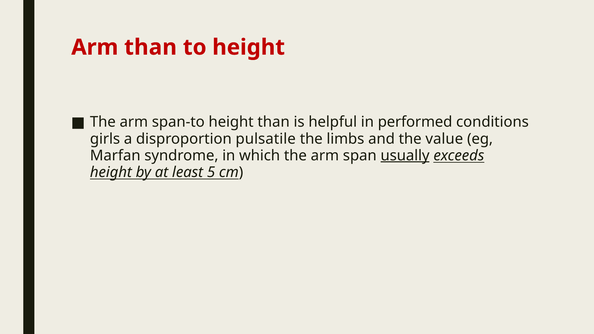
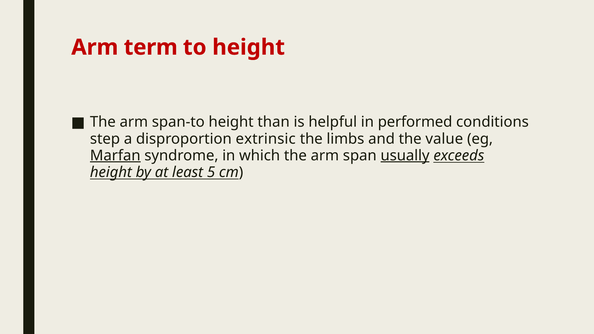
Arm than: than -> term
girls: girls -> step
pulsatile: pulsatile -> extrinsic
Marfan underline: none -> present
